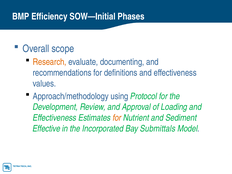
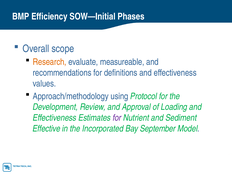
documenting: documenting -> measureable
for at (117, 118) colour: orange -> purple
Submittals: Submittals -> September
